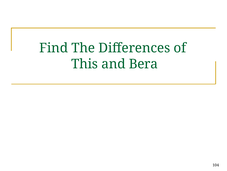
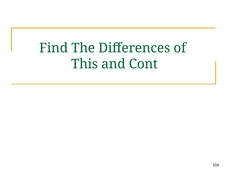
Bera: Bera -> Cont
